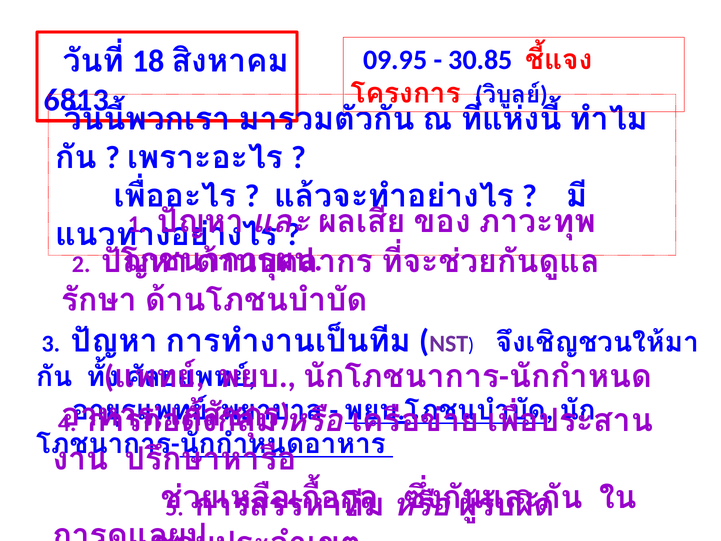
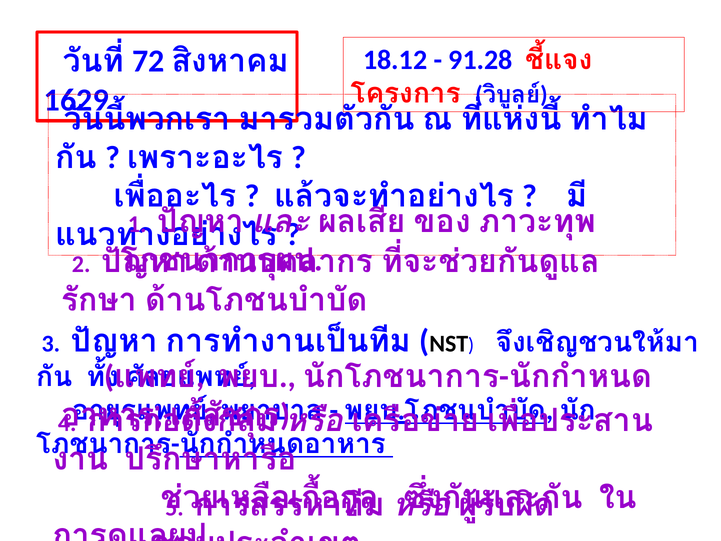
09.95: 09.95 -> 18.12
30.85: 30.85 -> 91.28
18: 18 -> 72
6813: 6813 -> 1629
NST colour: purple -> black
